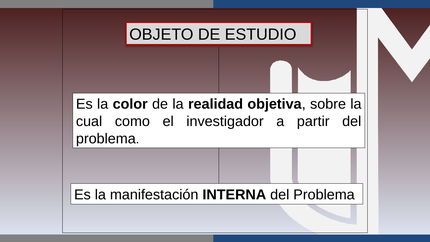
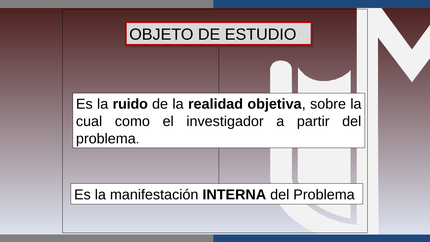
color: color -> ruido
